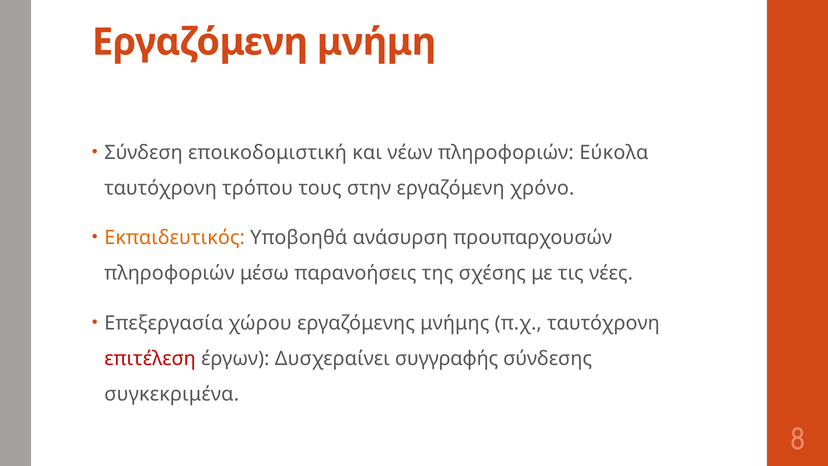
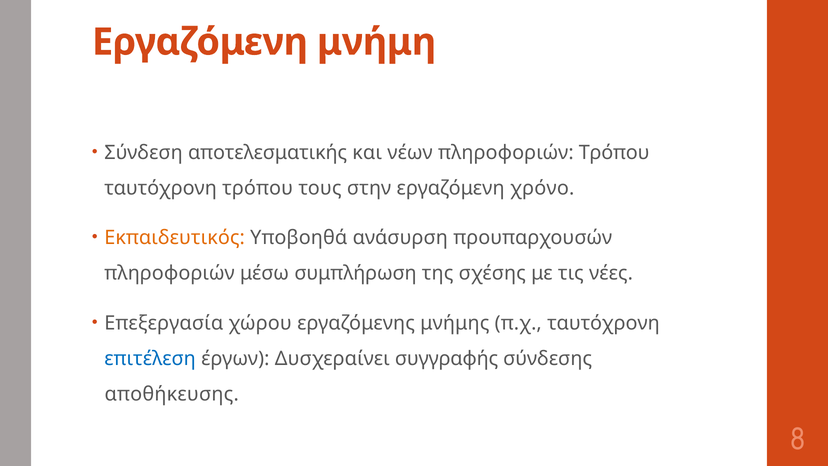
εποικοδομιστική: εποικοδομιστική -> αποτελεσματικής
πληροφοριών Εύκολα: Εύκολα -> Τρόπου
παρανοήσεις: παρανοήσεις -> συμπλήρωση
επιτέλεση colour: red -> blue
συγκεκριμένα: συγκεκριμένα -> αποθήκευσης
